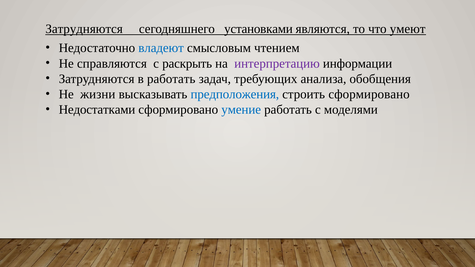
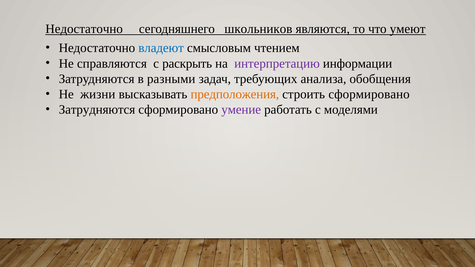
Затрудняются at (84, 29): Затрудняются -> Недостаточно
установками: установками -> школьников
в работать: работать -> разными
предположения colour: blue -> orange
Недостатками at (97, 110): Недостатками -> Затрудняются
умение colour: blue -> purple
